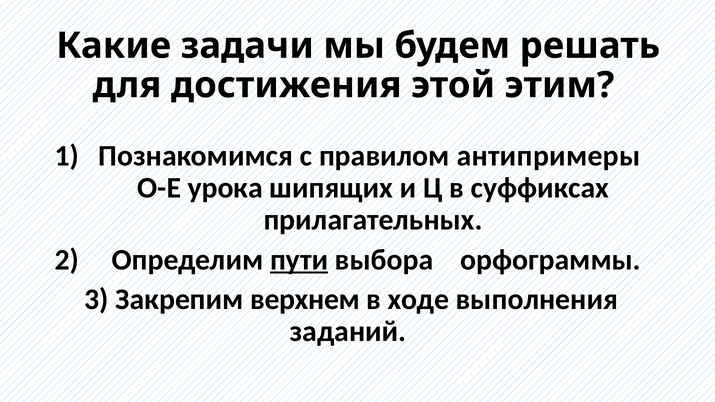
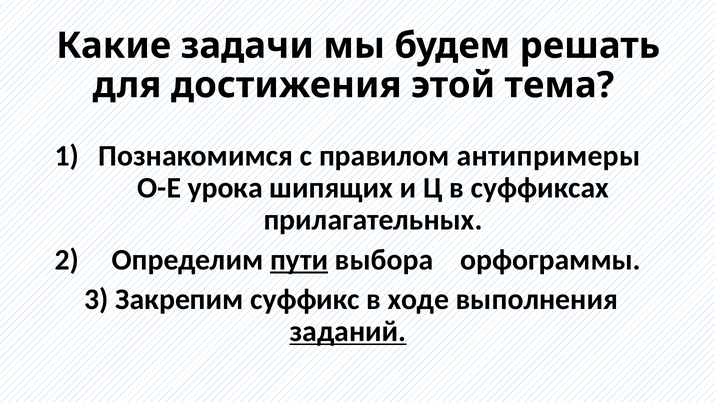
этим: этим -> тема
верхнем: верхнем -> суффикс
заданий underline: none -> present
